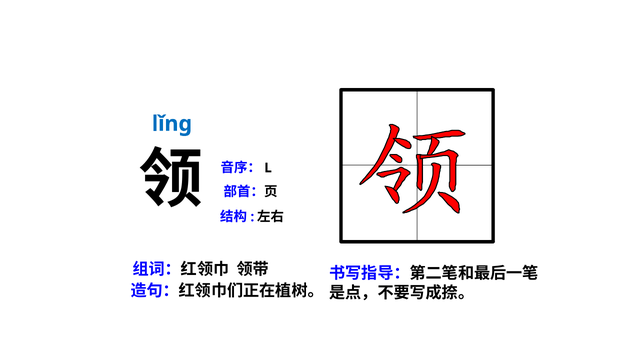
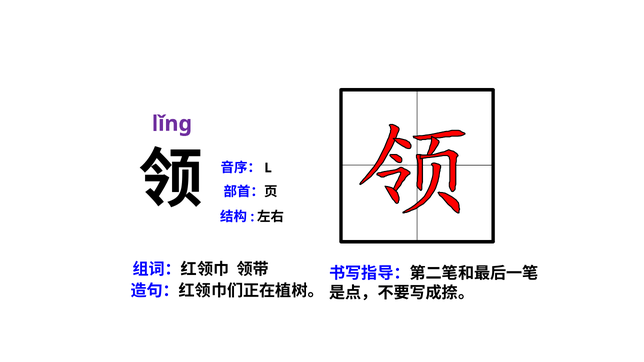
lǐng colour: blue -> purple
